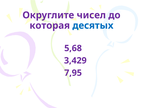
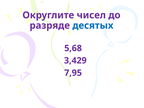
которая: которая -> разряде
